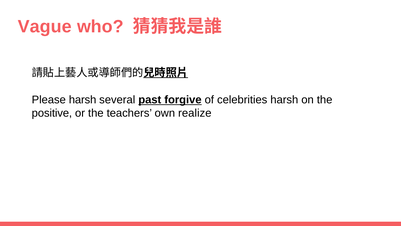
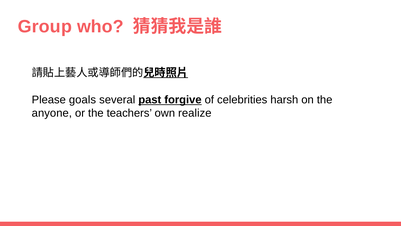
Vague: Vague -> Group
Please harsh: harsh -> goals
positive: positive -> anyone
